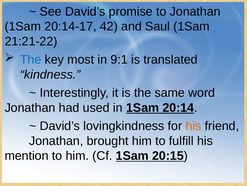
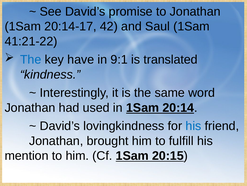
21:21-22: 21:21-22 -> 41:21-22
most: most -> have
his at (193, 126) colour: orange -> blue
